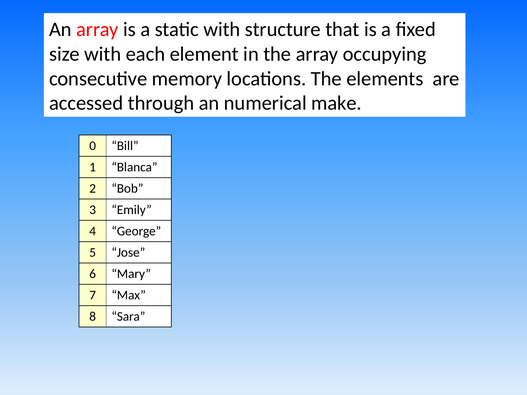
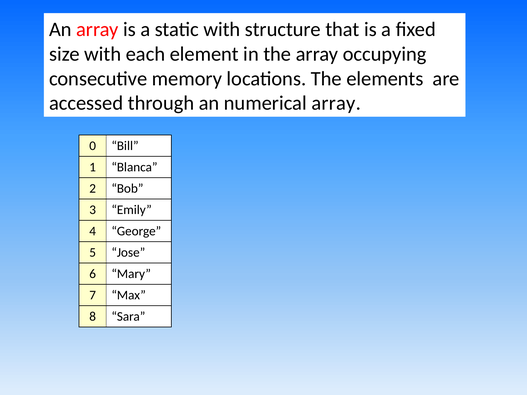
numerical make: make -> array
